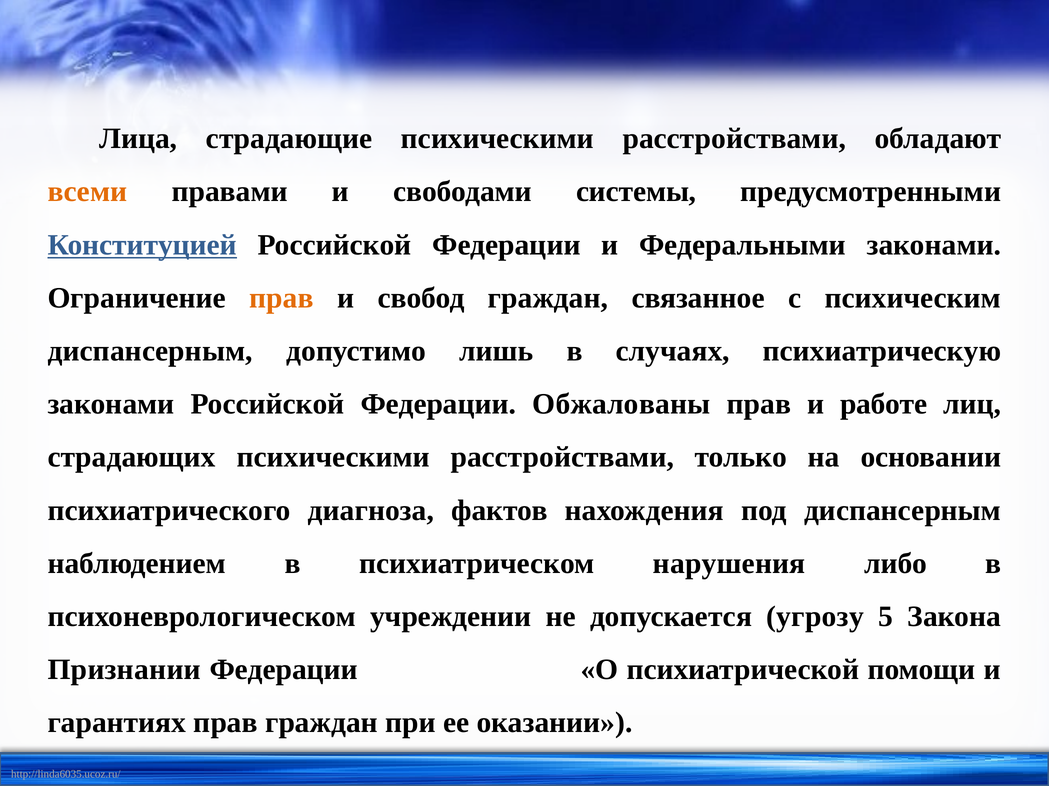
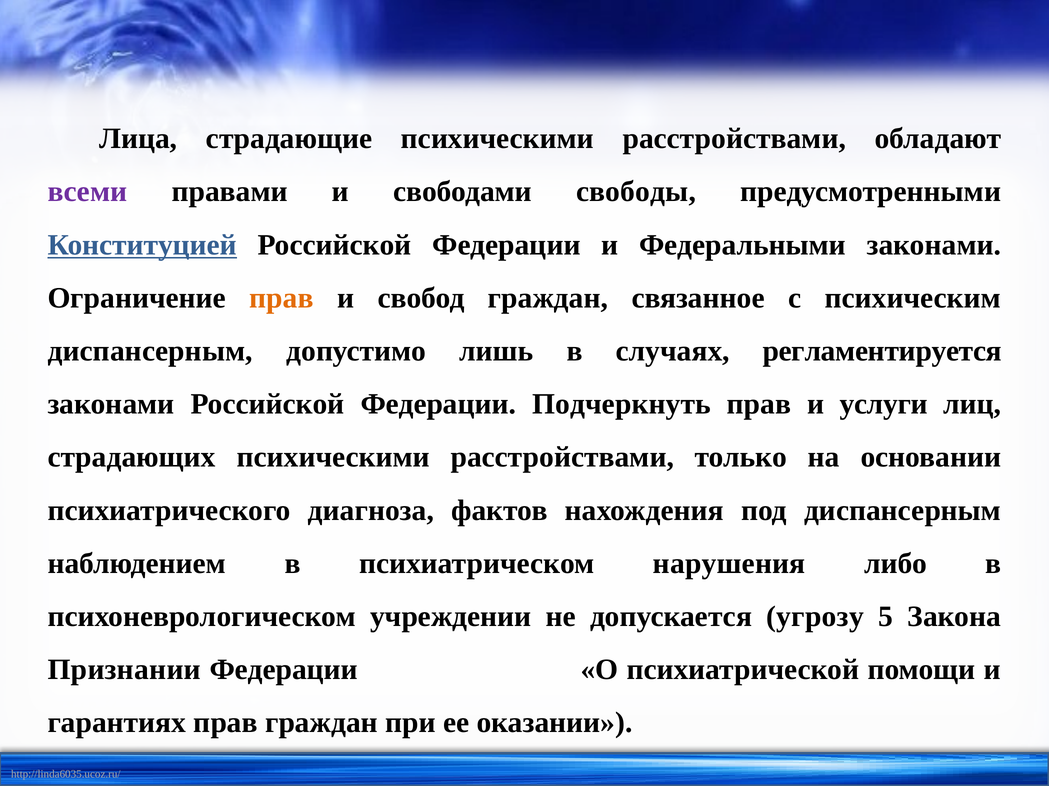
всеми colour: orange -> purple
системы: системы -> свободы
психиатрическую: психиатрическую -> регламентируется
Обжалованы: Обжалованы -> Подчеркнуть
работе: работе -> услуги
